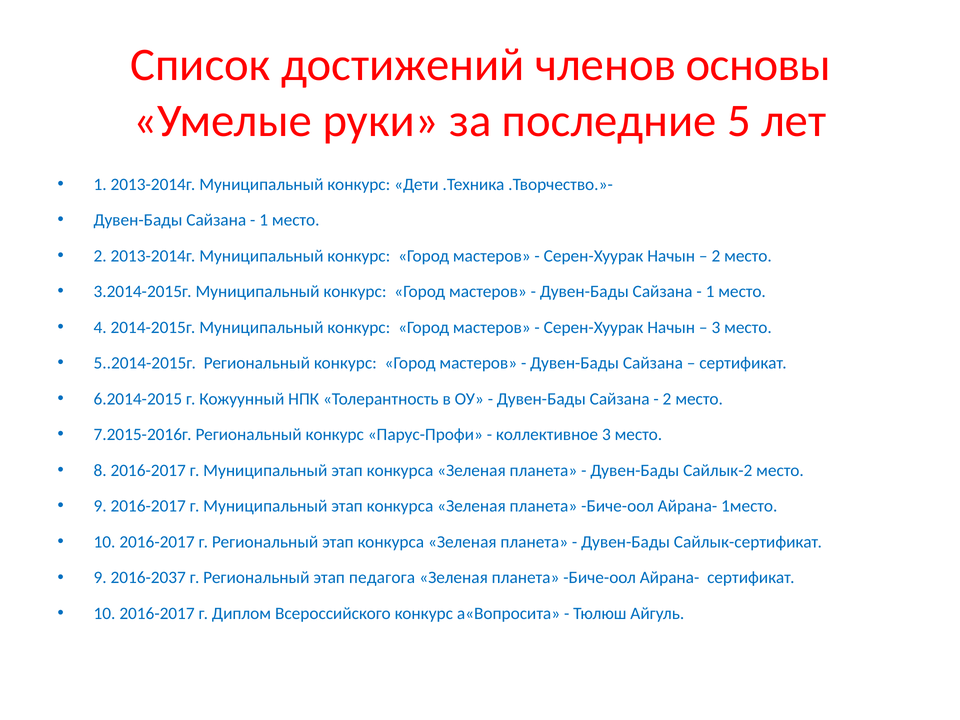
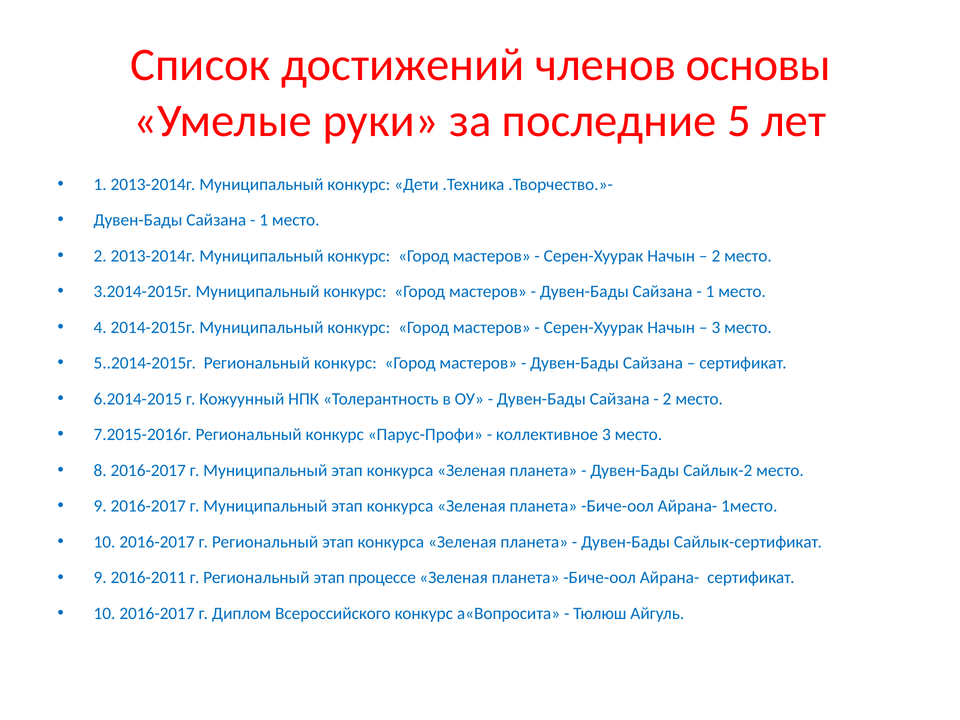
2016-2037: 2016-2037 -> 2016-2011
педагога: педагога -> процессе
